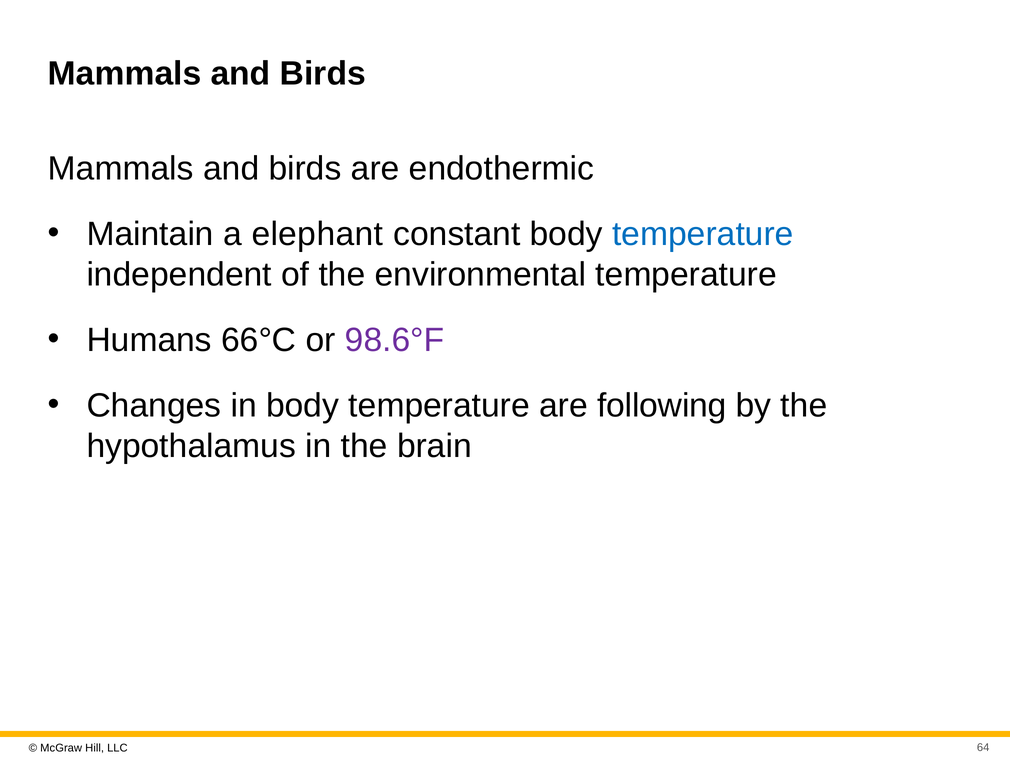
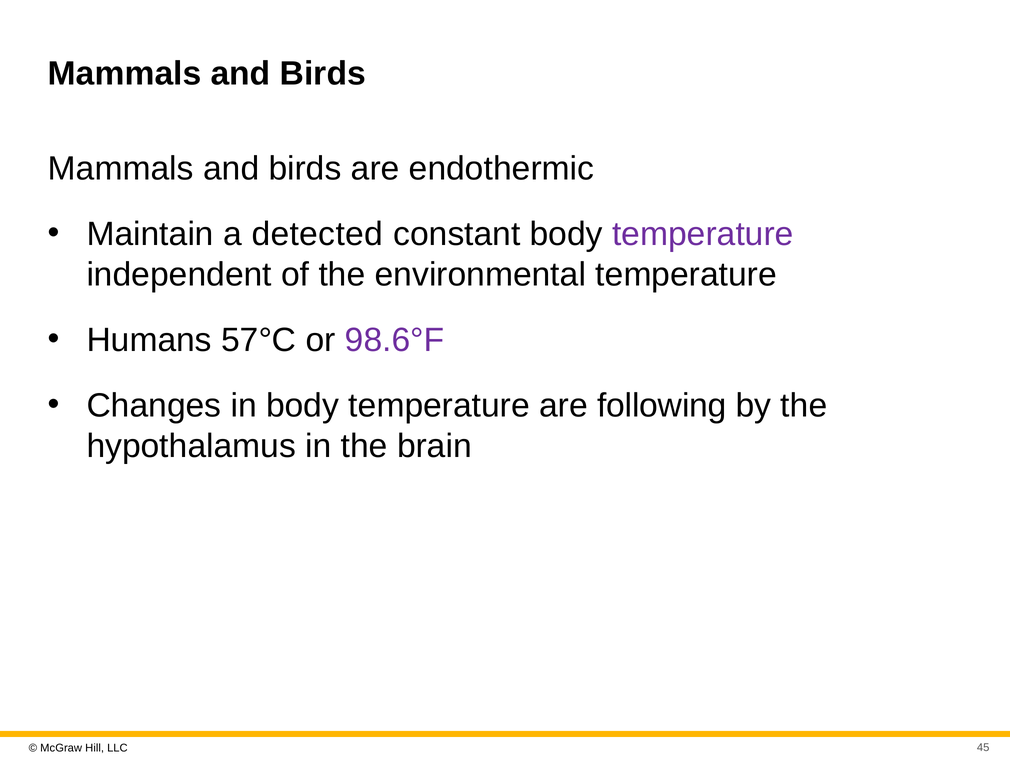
elephant: elephant -> detected
temperature at (703, 234) colour: blue -> purple
66°C: 66°C -> 57°C
64: 64 -> 45
